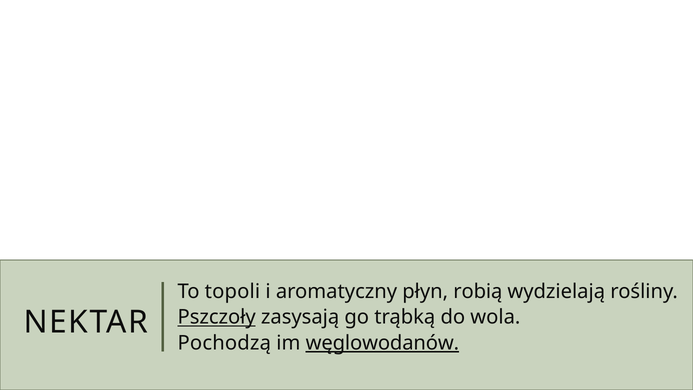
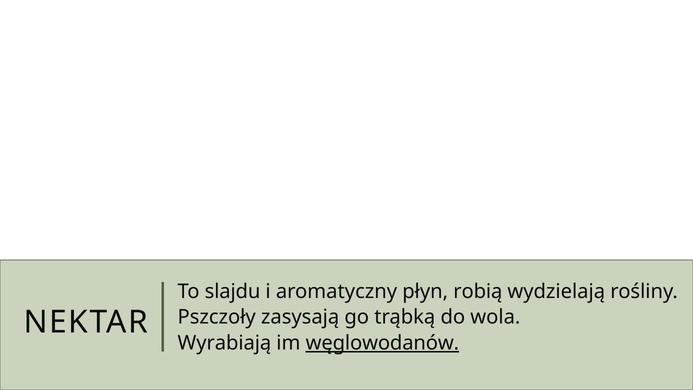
topoli: topoli -> slajdu
Pszczoły underline: present -> none
Pochodzą: Pochodzą -> Wyrabiają
